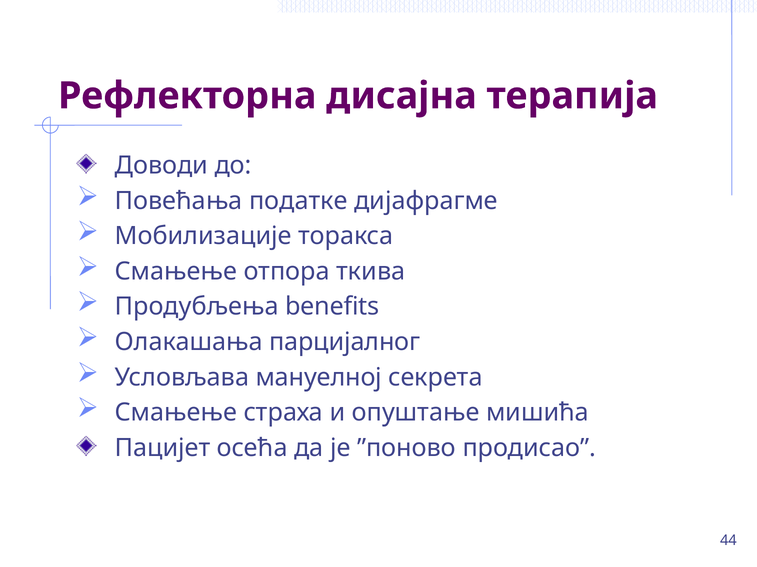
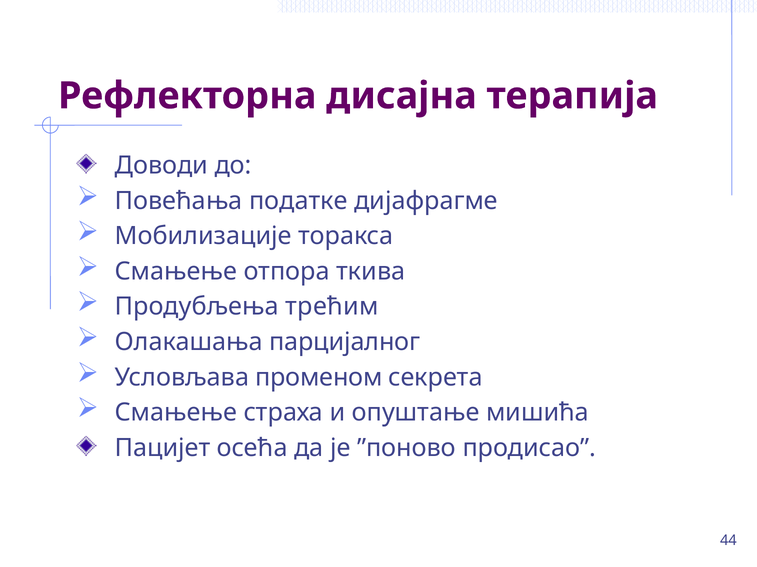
benefits: benefits -> трећим
мануелној: мануелној -> променом
